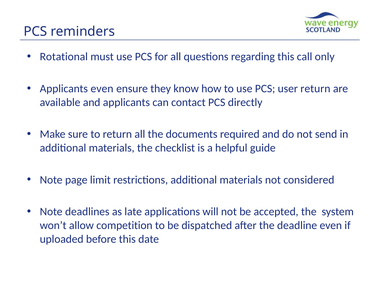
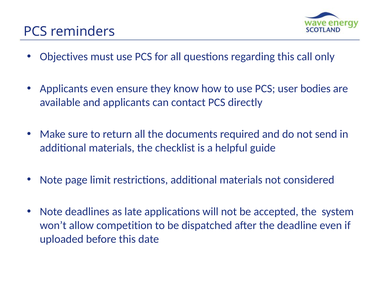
Rotational: Rotational -> Objectives
user return: return -> bodies
